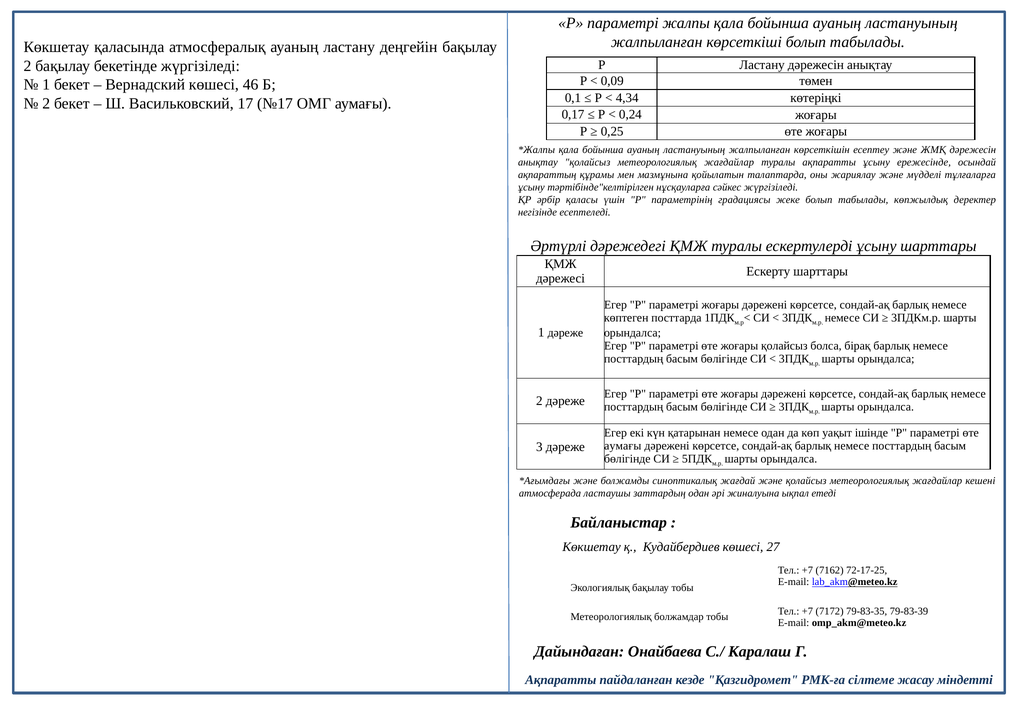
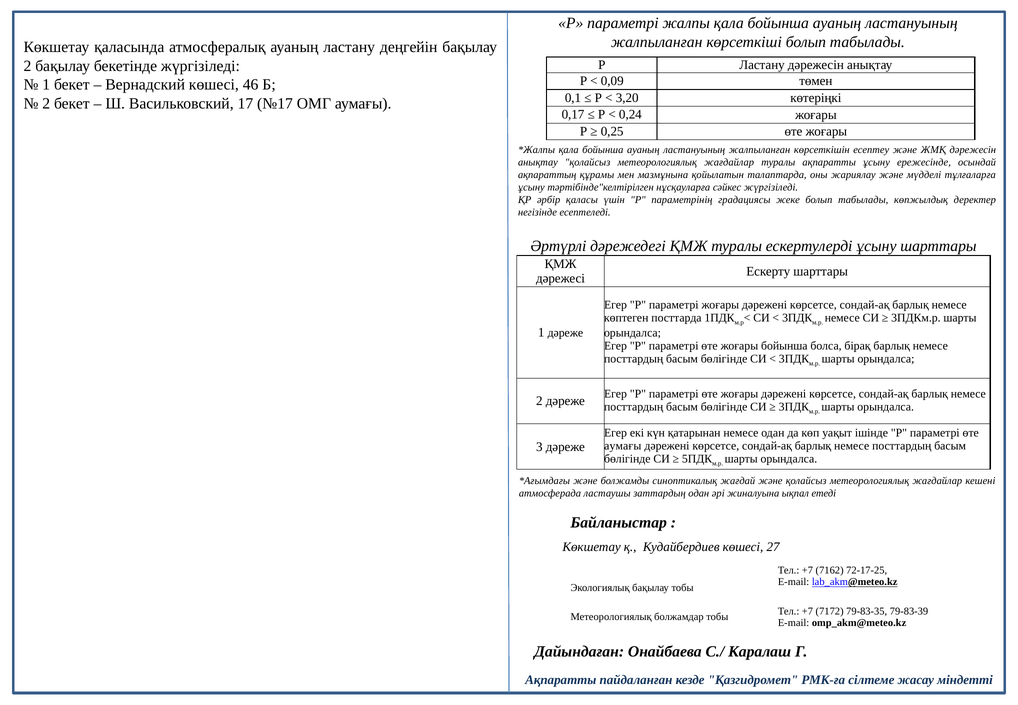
4,34: 4,34 -> 3,20
жоғары қолайсыз: қолайсыз -> бойынша
